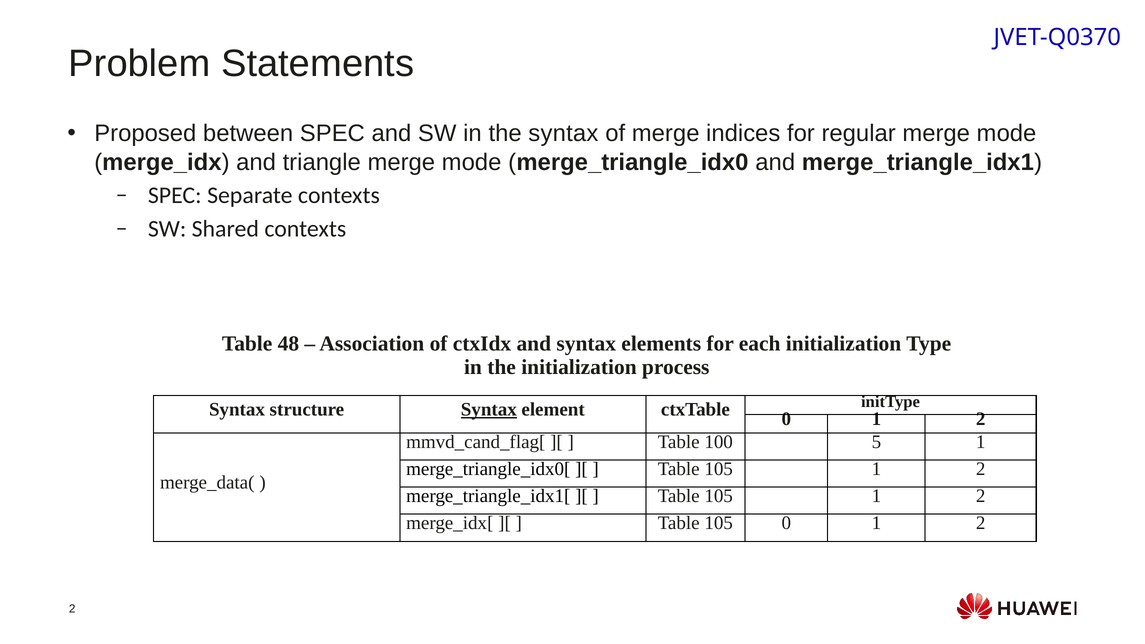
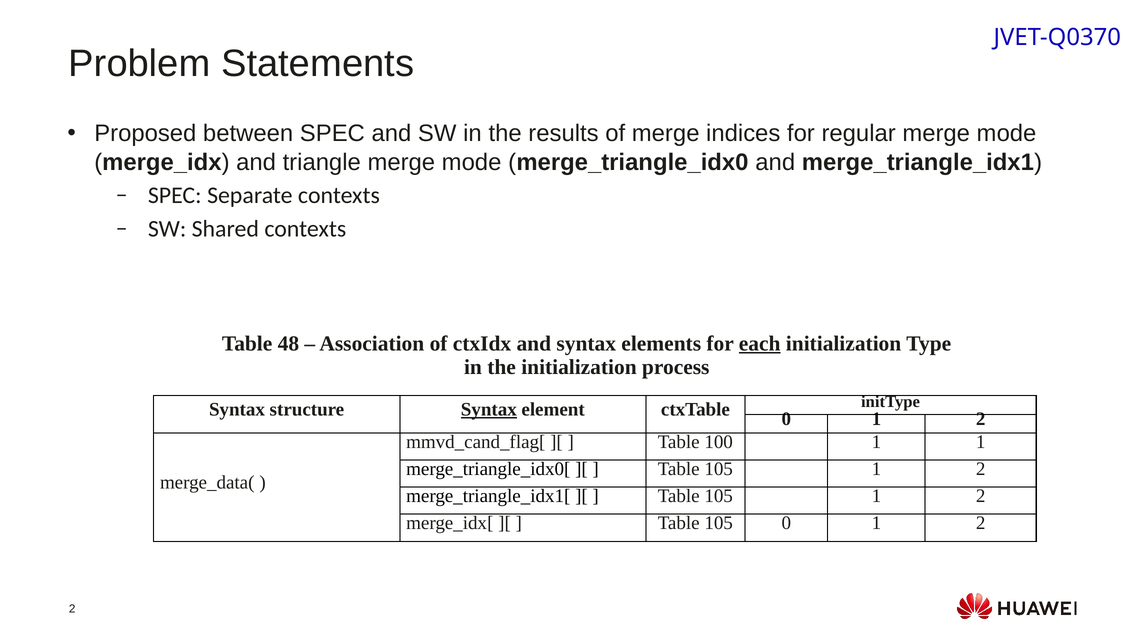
the syntax: syntax -> results
each underline: none -> present
100 5: 5 -> 1
